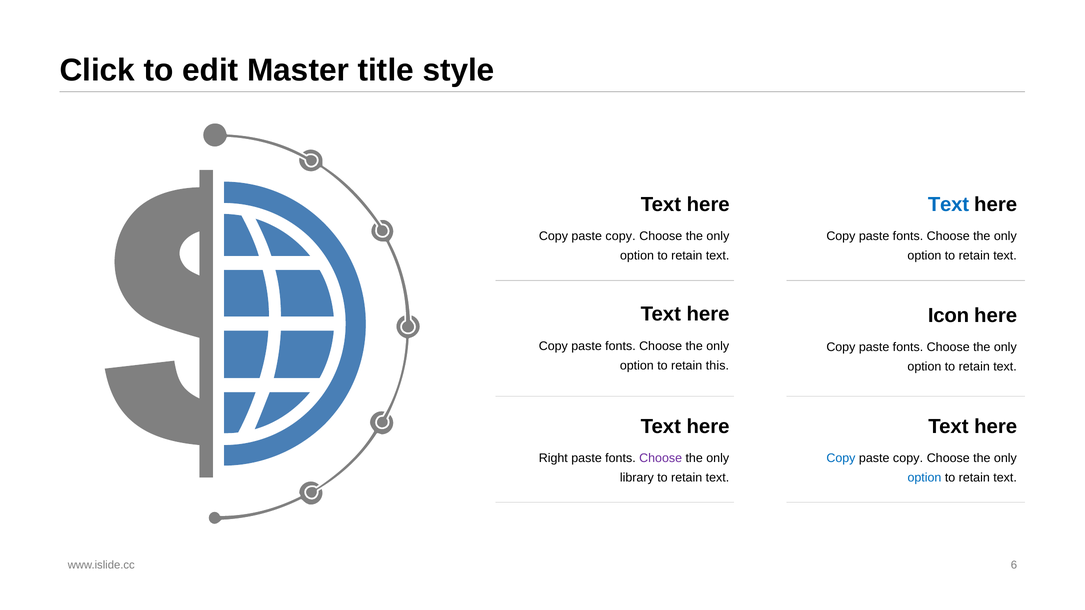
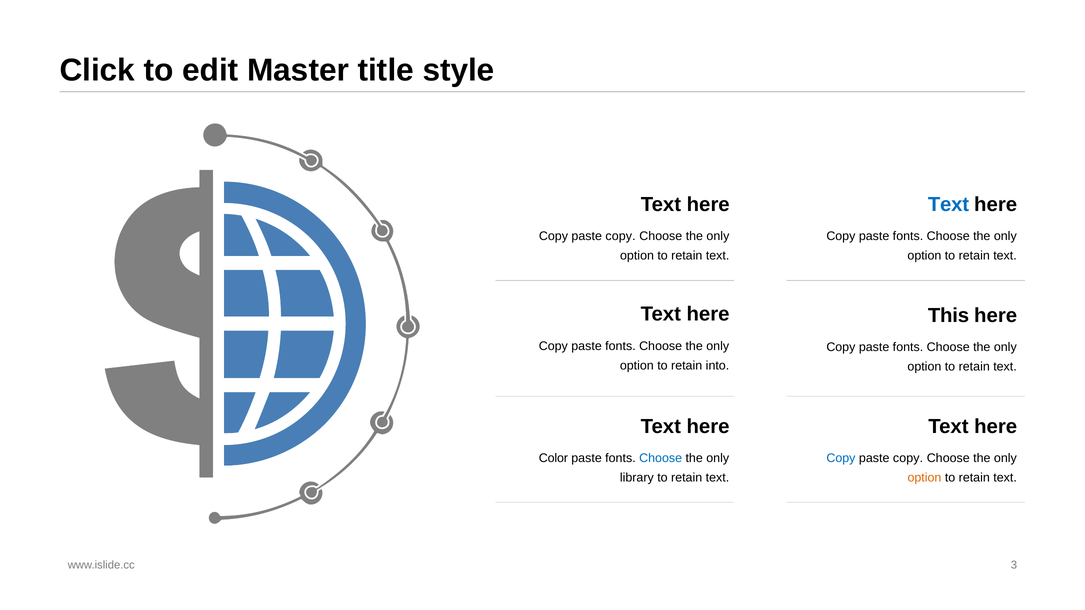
Icon: Icon -> This
this: this -> into
Right: Right -> Color
Choose at (661, 458) colour: purple -> blue
option at (924, 478) colour: blue -> orange
6: 6 -> 3
